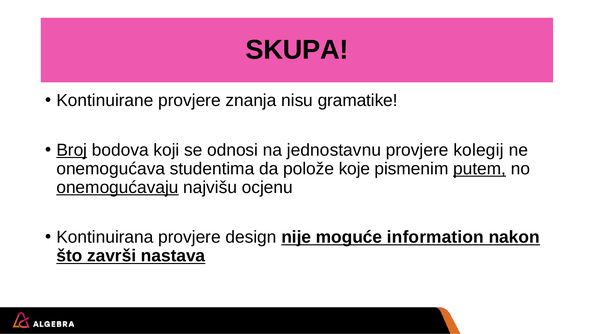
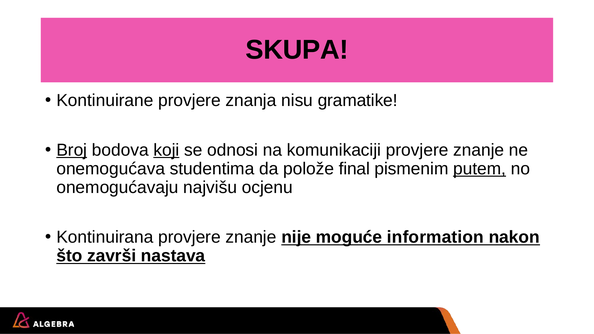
koji underline: none -> present
jednostavnu: jednostavnu -> komunikaciji
kolegij at (479, 150): kolegij -> znanje
koje: koje -> final
onemogućavaju underline: present -> none
design at (251, 237): design -> znanje
